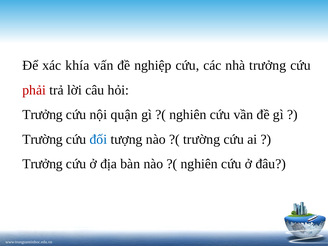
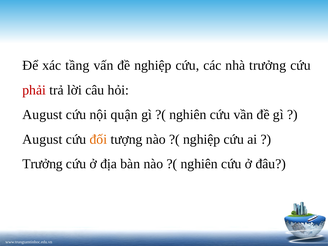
khía: khía -> tầng
Trưởng at (43, 115): Trưởng -> August
Trường at (43, 139): Trường -> August
đối colour: blue -> orange
trường at (202, 139): trường -> nghiệp
